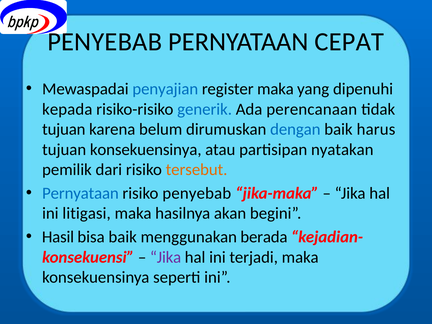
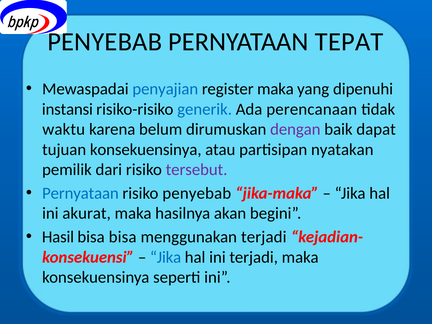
CEPAT: CEPAT -> TEPAT
kepada: kepada -> instansi
tujuan at (64, 129): tujuan -> waktu
dengan colour: blue -> purple
harus: harus -> dapat
tersebut colour: orange -> purple
litigasi: litigasi -> akurat
bisa baik: baik -> bisa
menggunakan berada: berada -> terjadi
Jika at (166, 257) colour: purple -> blue
